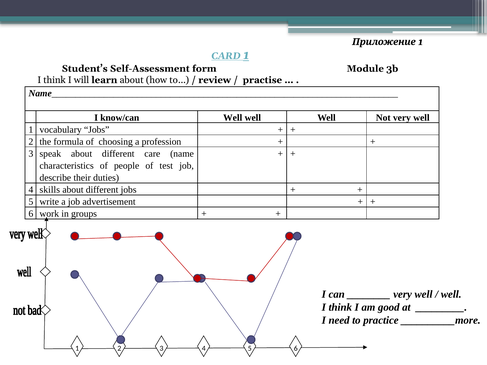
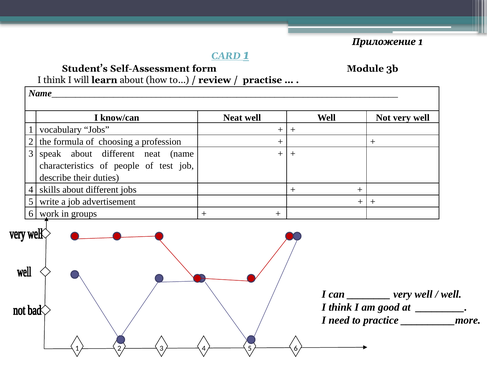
know/can Well: Well -> Neat
different care: care -> neat
